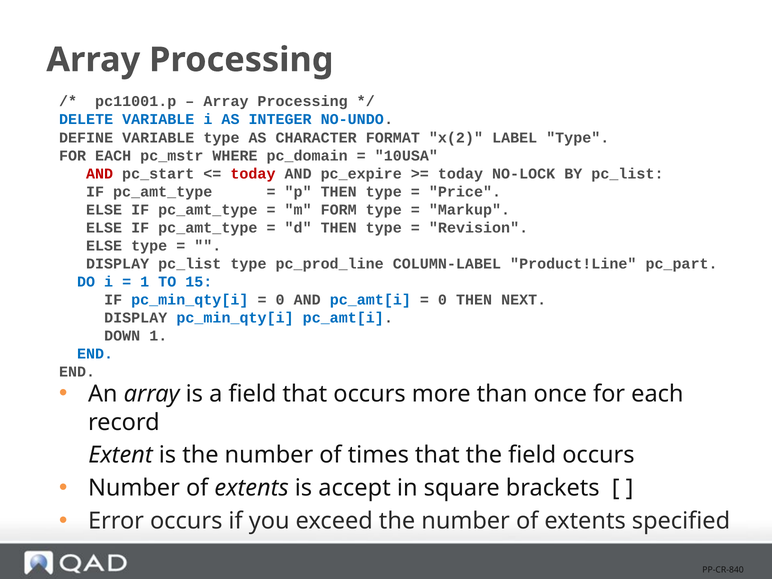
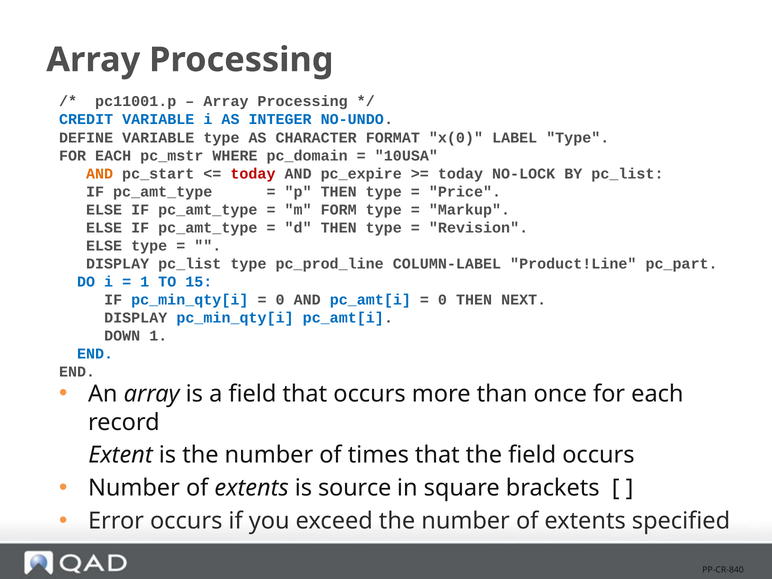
DELETE: DELETE -> CREDIT
x(2: x(2 -> x(0
AND at (100, 174) colour: red -> orange
accept: accept -> source
